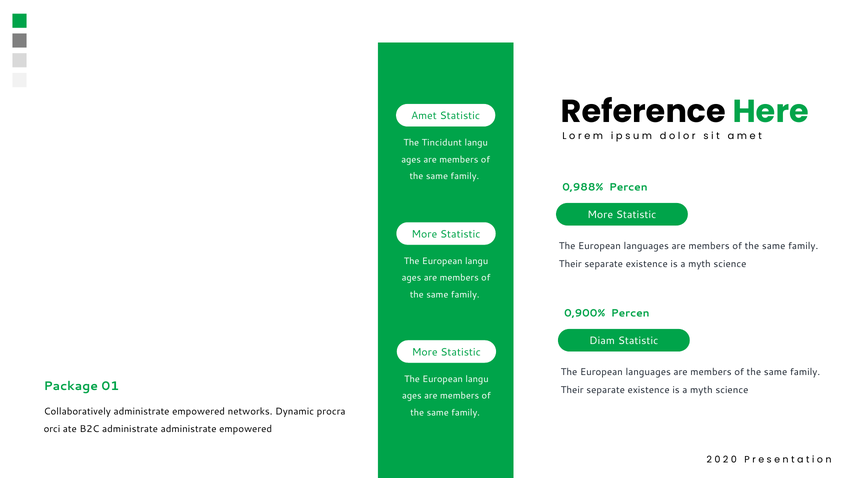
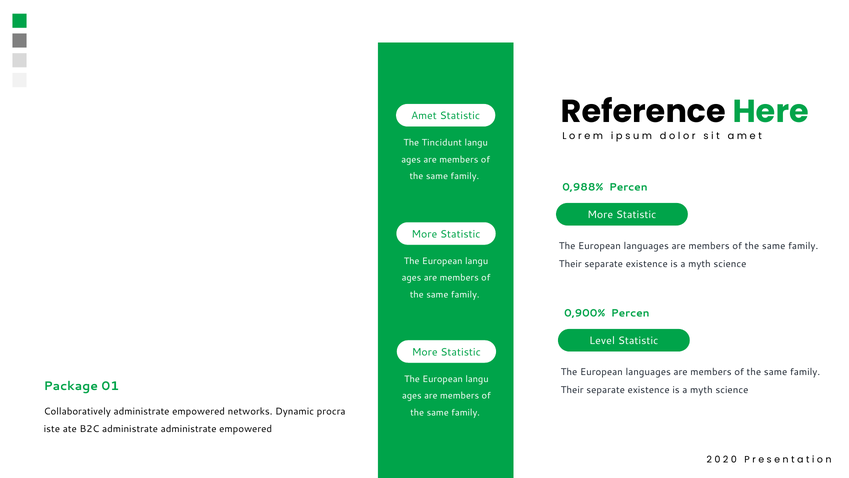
Diam: Diam -> Level
orci: orci -> iste
